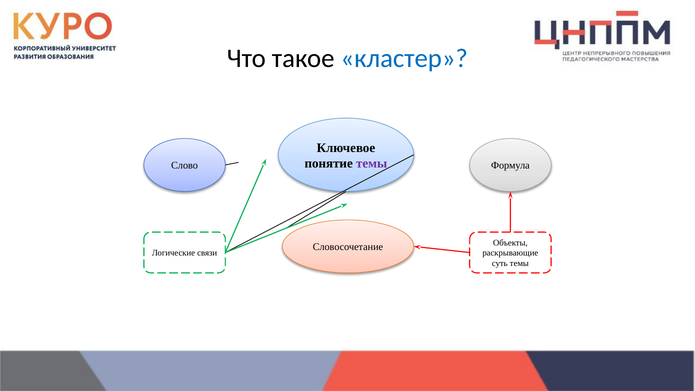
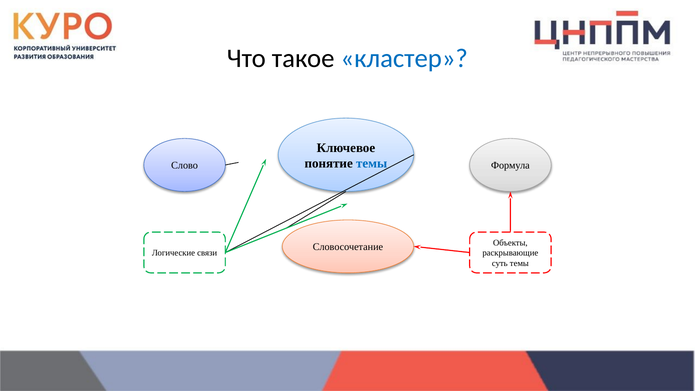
темы at (372, 163) colour: purple -> blue
